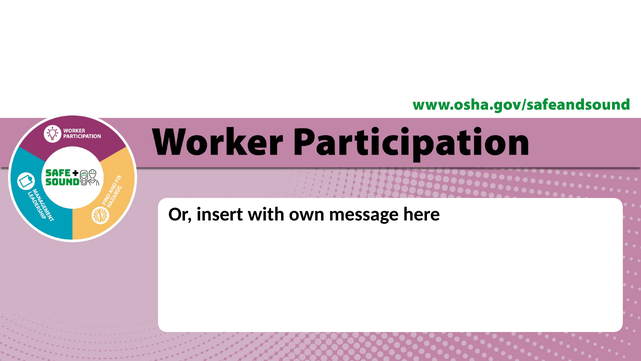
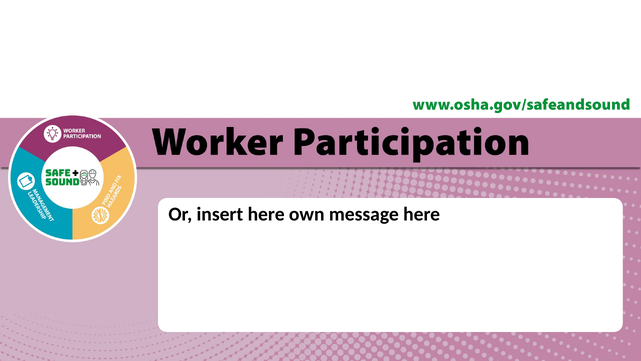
insert with: with -> here
